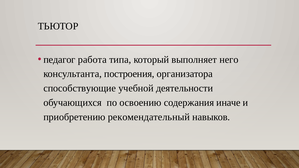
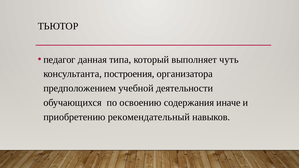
работа: работа -> данная
него: него -> чуть
способствующие: способствующие -> предположением
